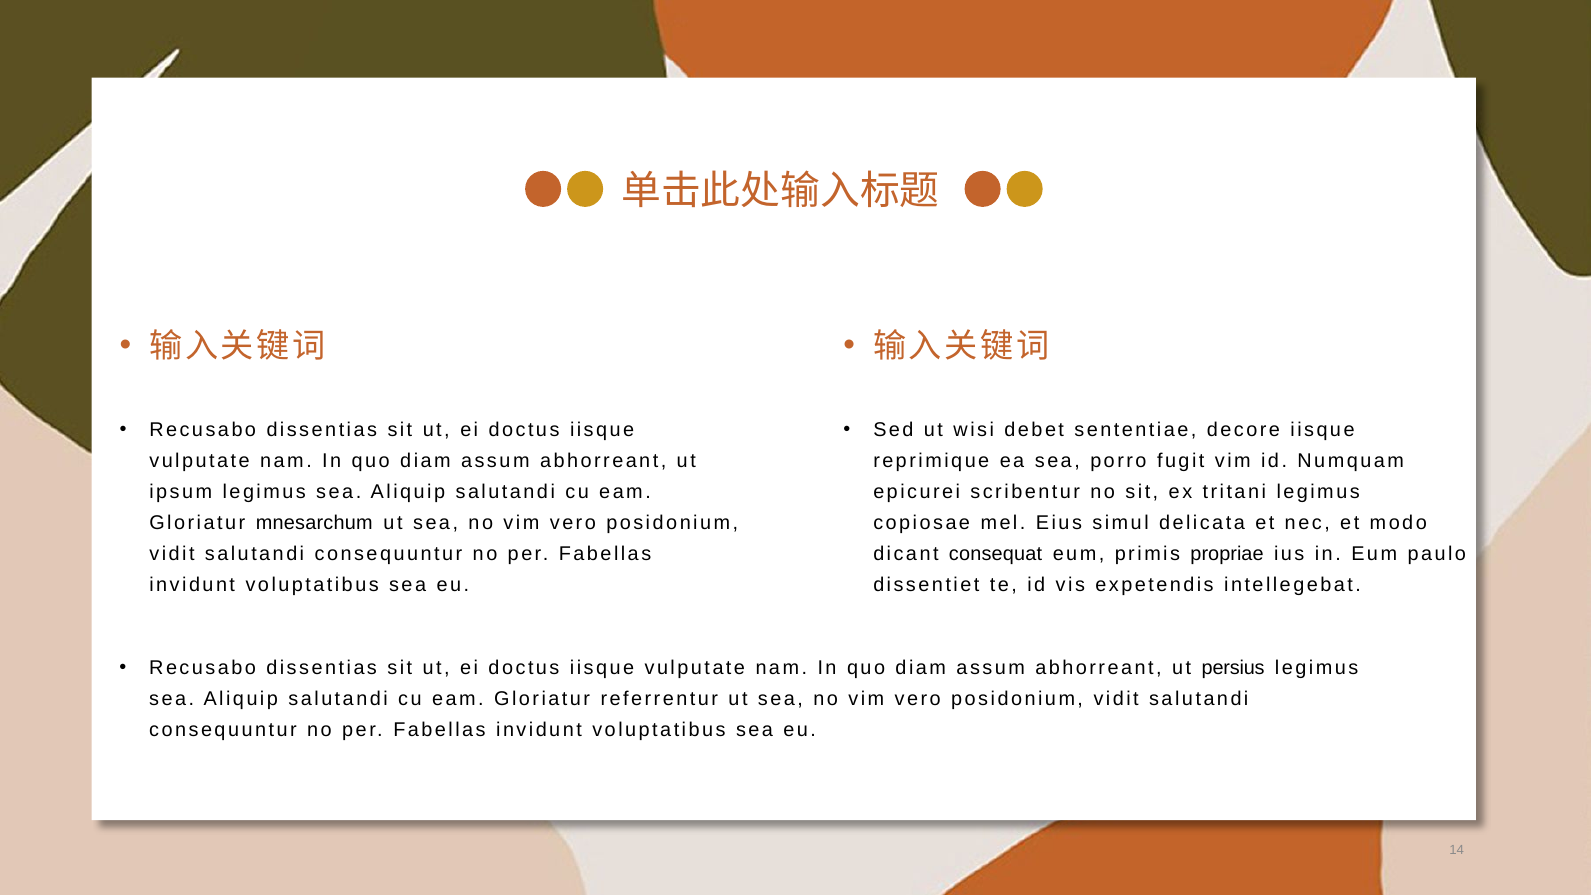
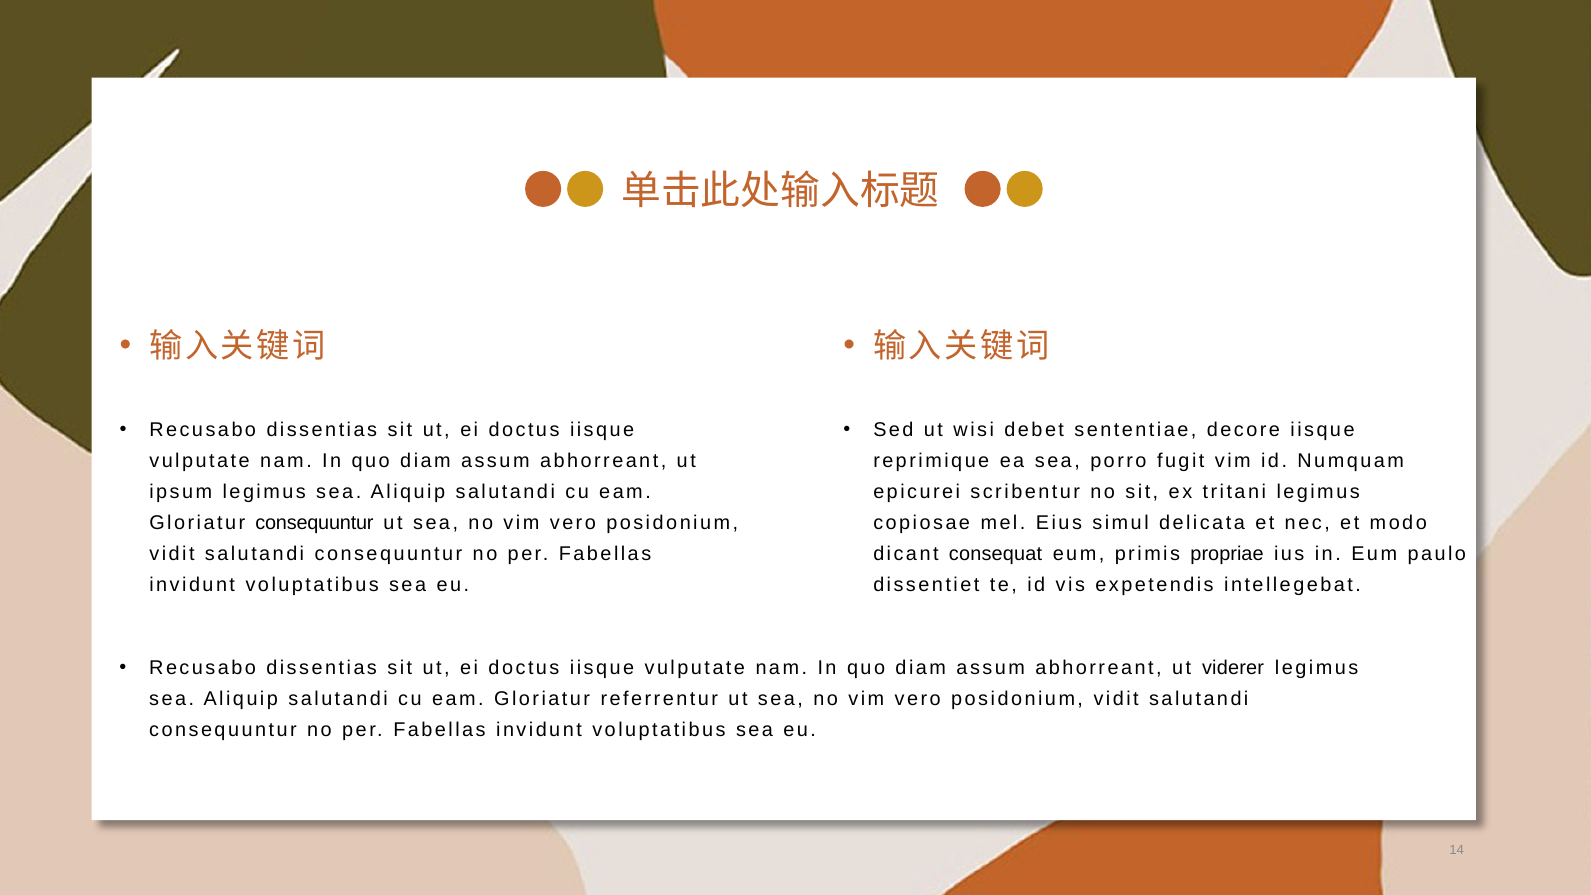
Gloriatur mnesarchum: mnesarchum -> consequuntur
persius: persius -> viderer
